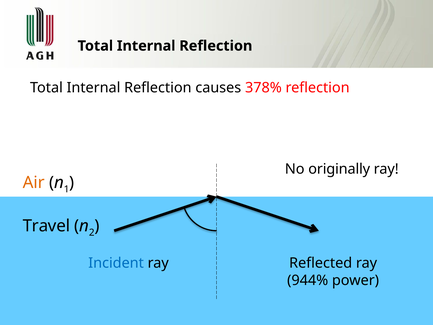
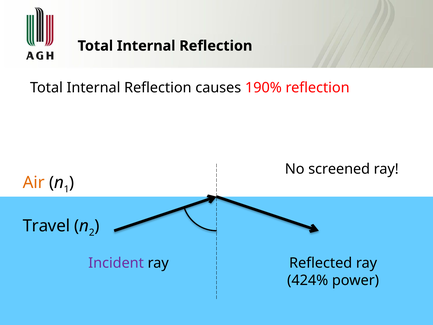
378%: 378% -> 190%
originally: originally -> screened
Incident colour: blue -> purple
944%: 944% -> 424%
